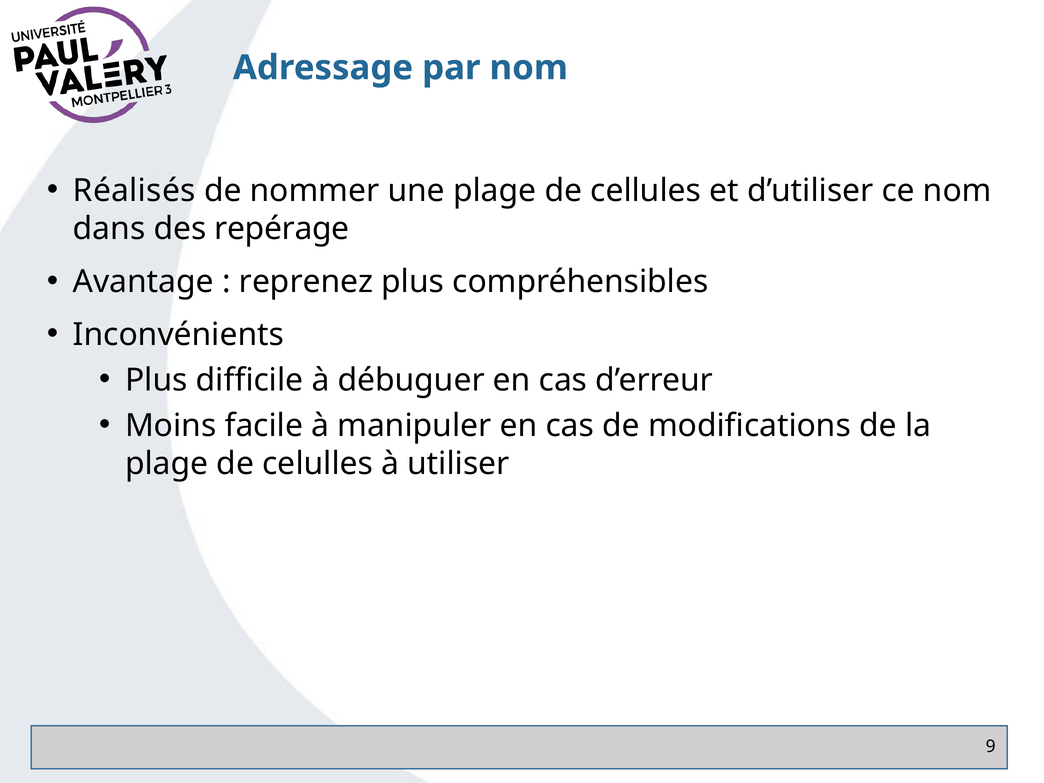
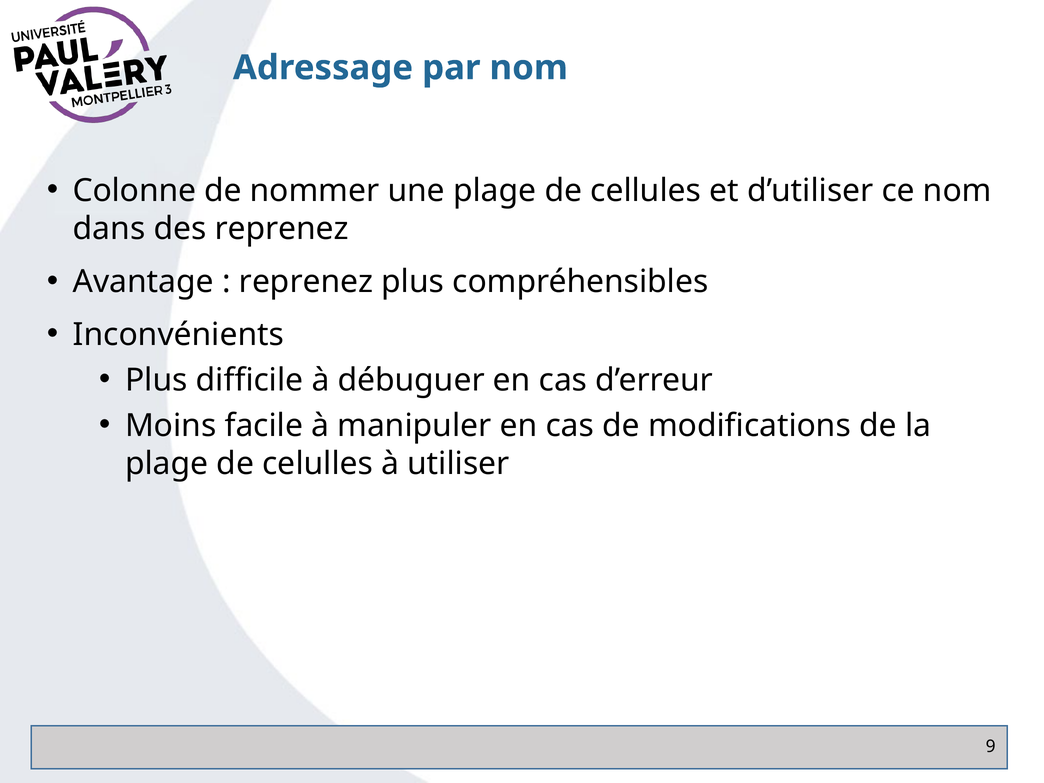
Réalisés: Réalisés -> Colonne
des repérage: repérage -> reprenez
